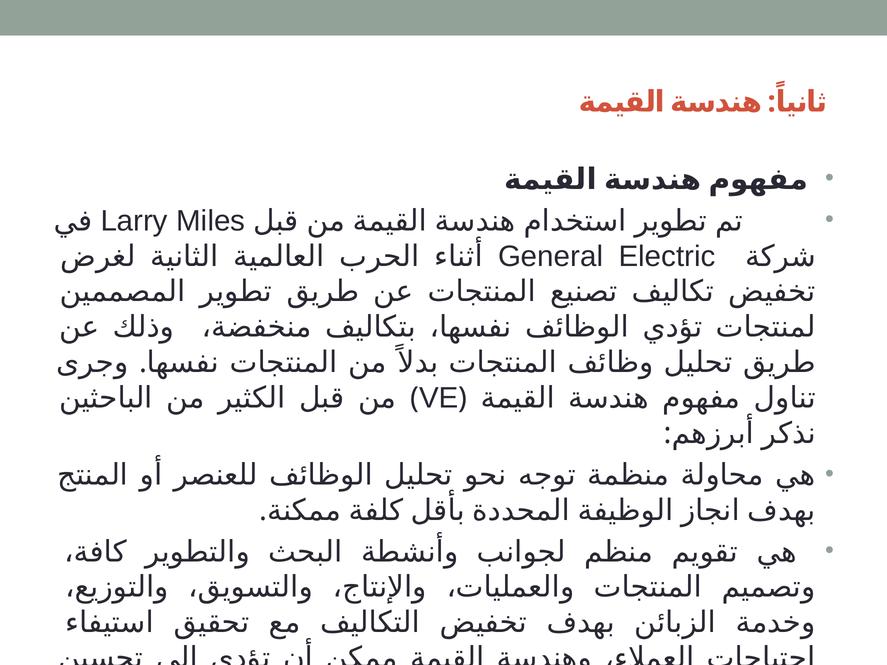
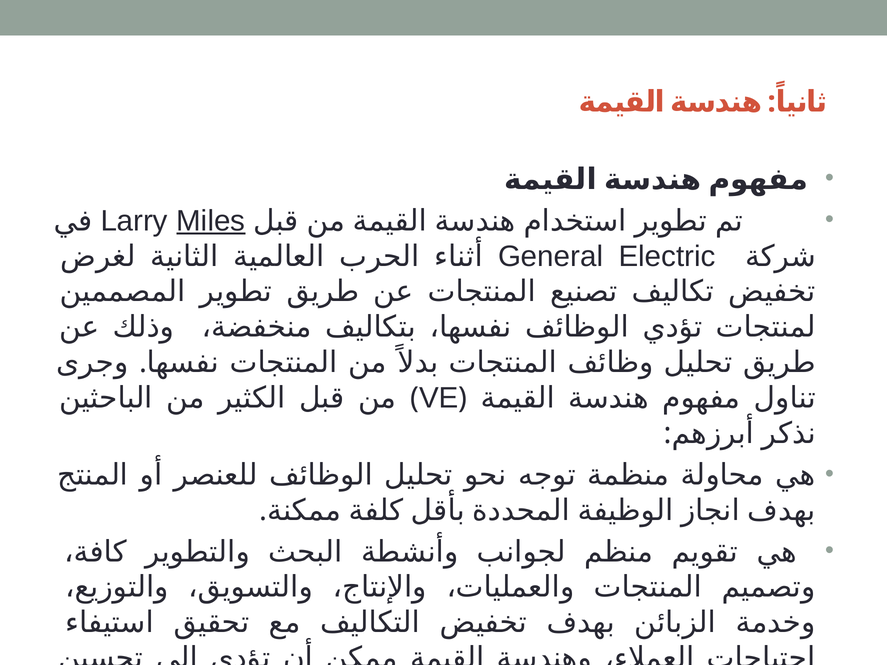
Miles underline: none -> present
